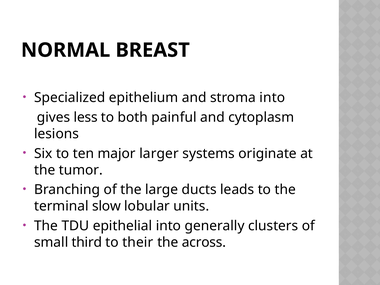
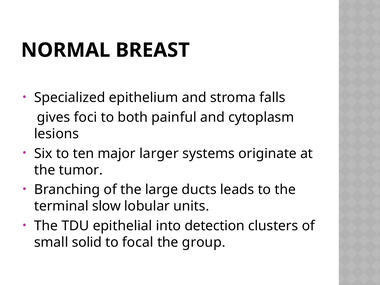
stroma into: into -> falls
less: less -> foci
generally: generally -> detection
third: third -> solid
their: their -> focal
across: across -> group
